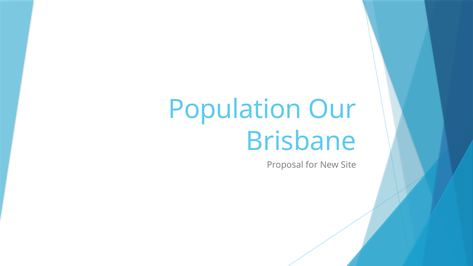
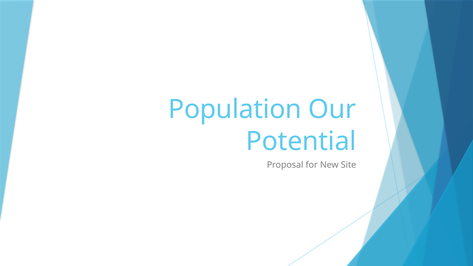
Brisbane: Brisbane -> Potential
